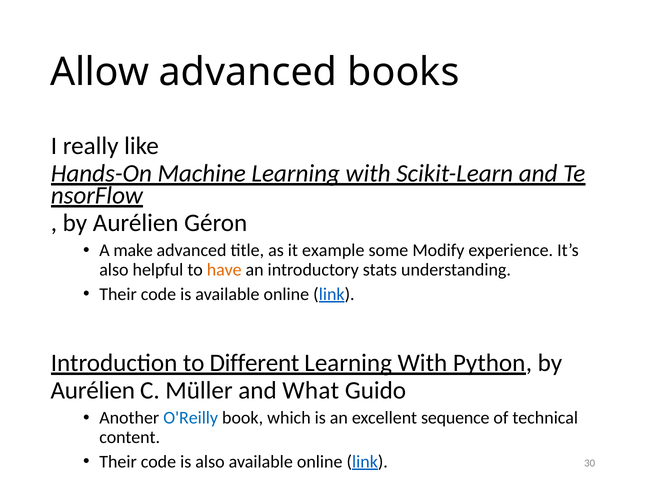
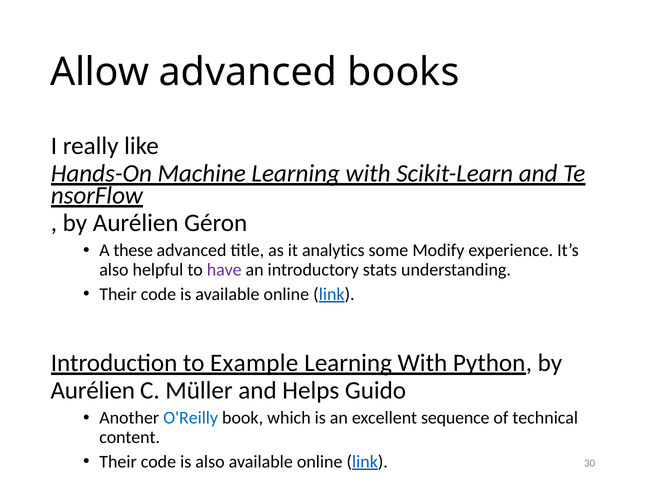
make: make -> these
example: example -> analytics
have colour: orange -> purple
Different: Different -> Example
What: What -> Helps
